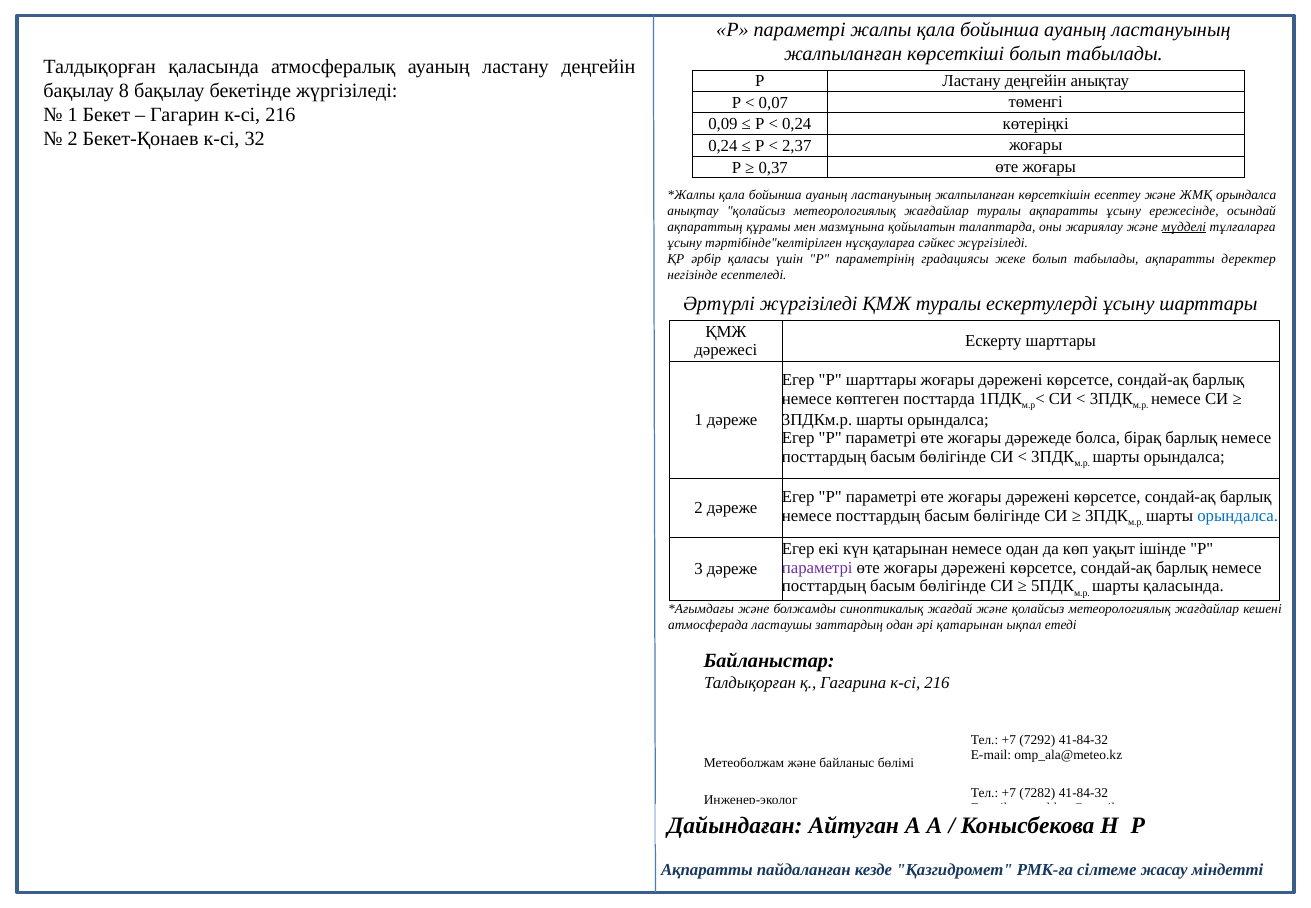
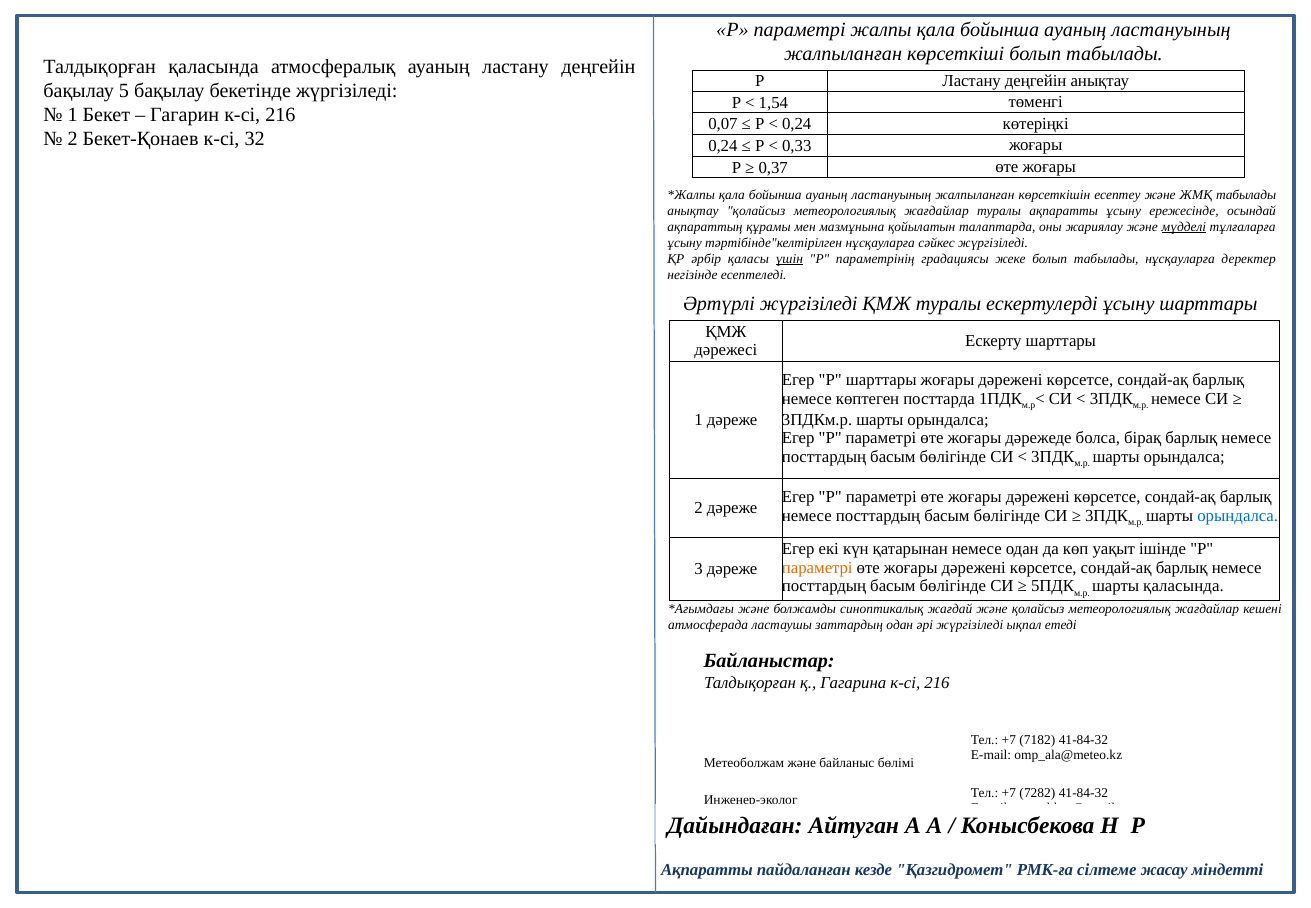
8: 8 -> 5
0,07: 0,07 -> 1,54
0,09: 0,09 -> 0,07
2,37: 2,37 -> 0,33
ЖМҚ орындалса: орындалса -> табылады
үшін underline: none -> present
табылады ақпаратты: ақпаратты -> нұсқауларға
параметрі at (817, 568) colour: purple -> orange
әрі қатарынан: қатарынан -> жүргізіледі
7292: 7292 -> 7182
